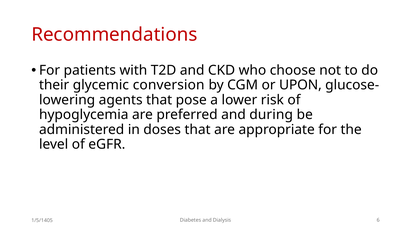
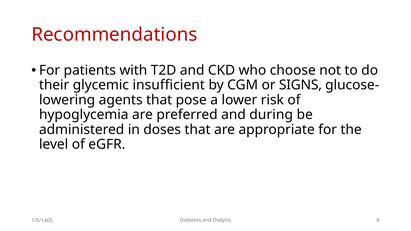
conversion: conversion -> insufficient
UPON: UPON -> SIGNS
